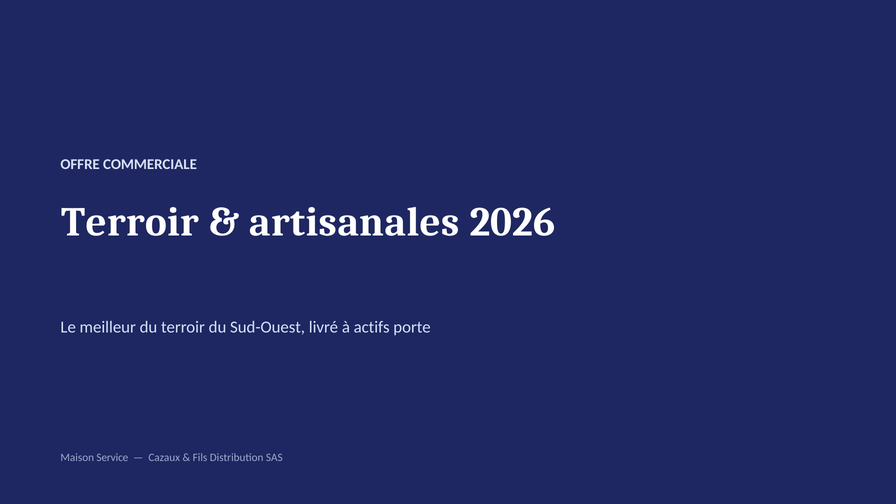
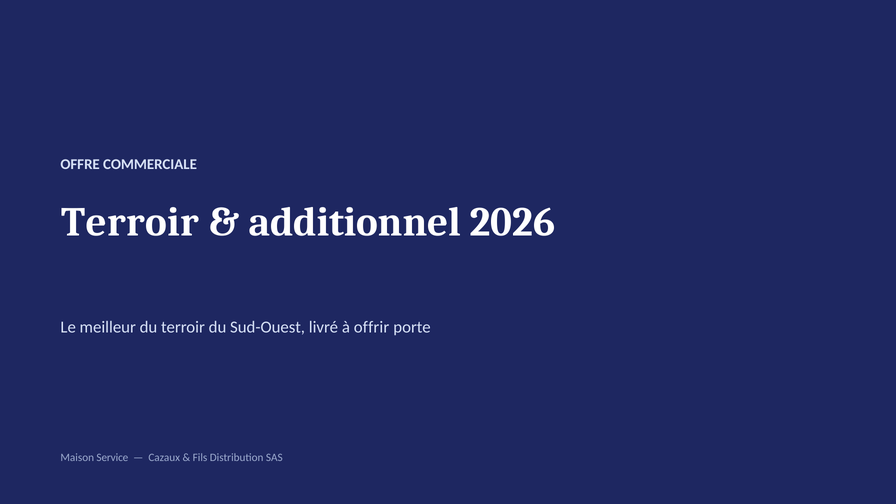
artisanales: artisanales -> additionnel
actifs: actifs -> offrir
